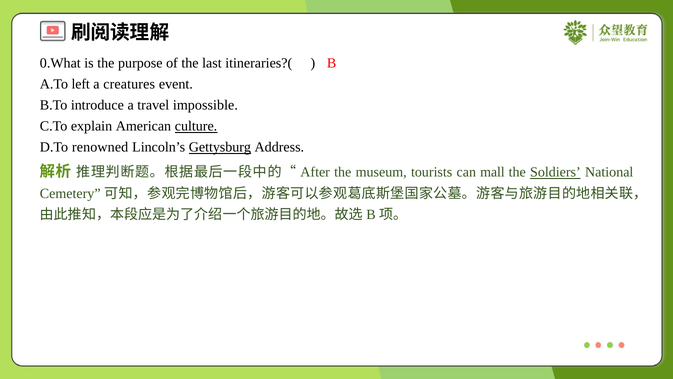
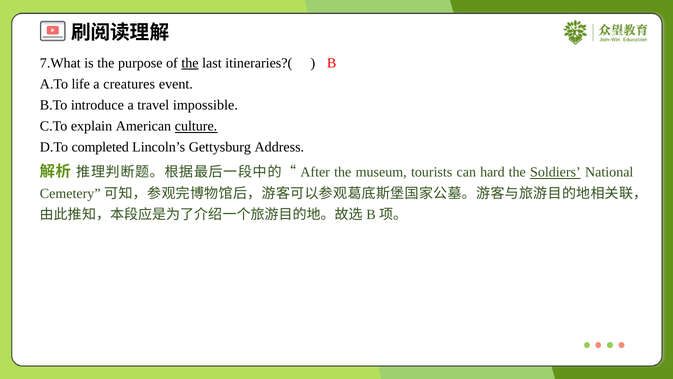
0.What: 0.What -> 7.What
the at (190, 63) underline: none -> present
left: left -> life
renowned: renowned -> completed
Gettysburg underline: present -> none
mall: mall -> hard
